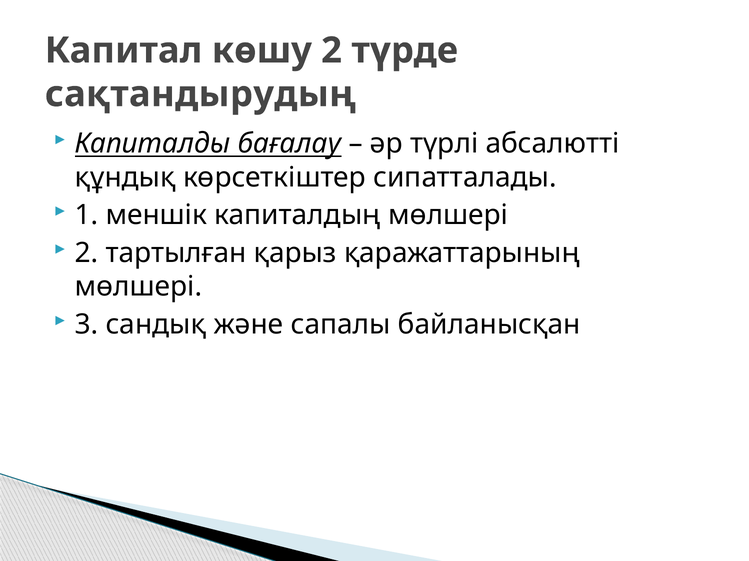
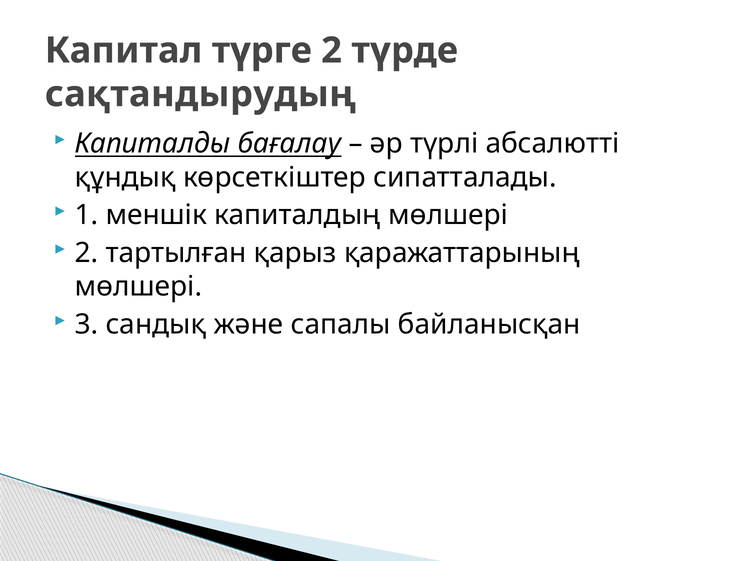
көшу: көшу -> түрге
